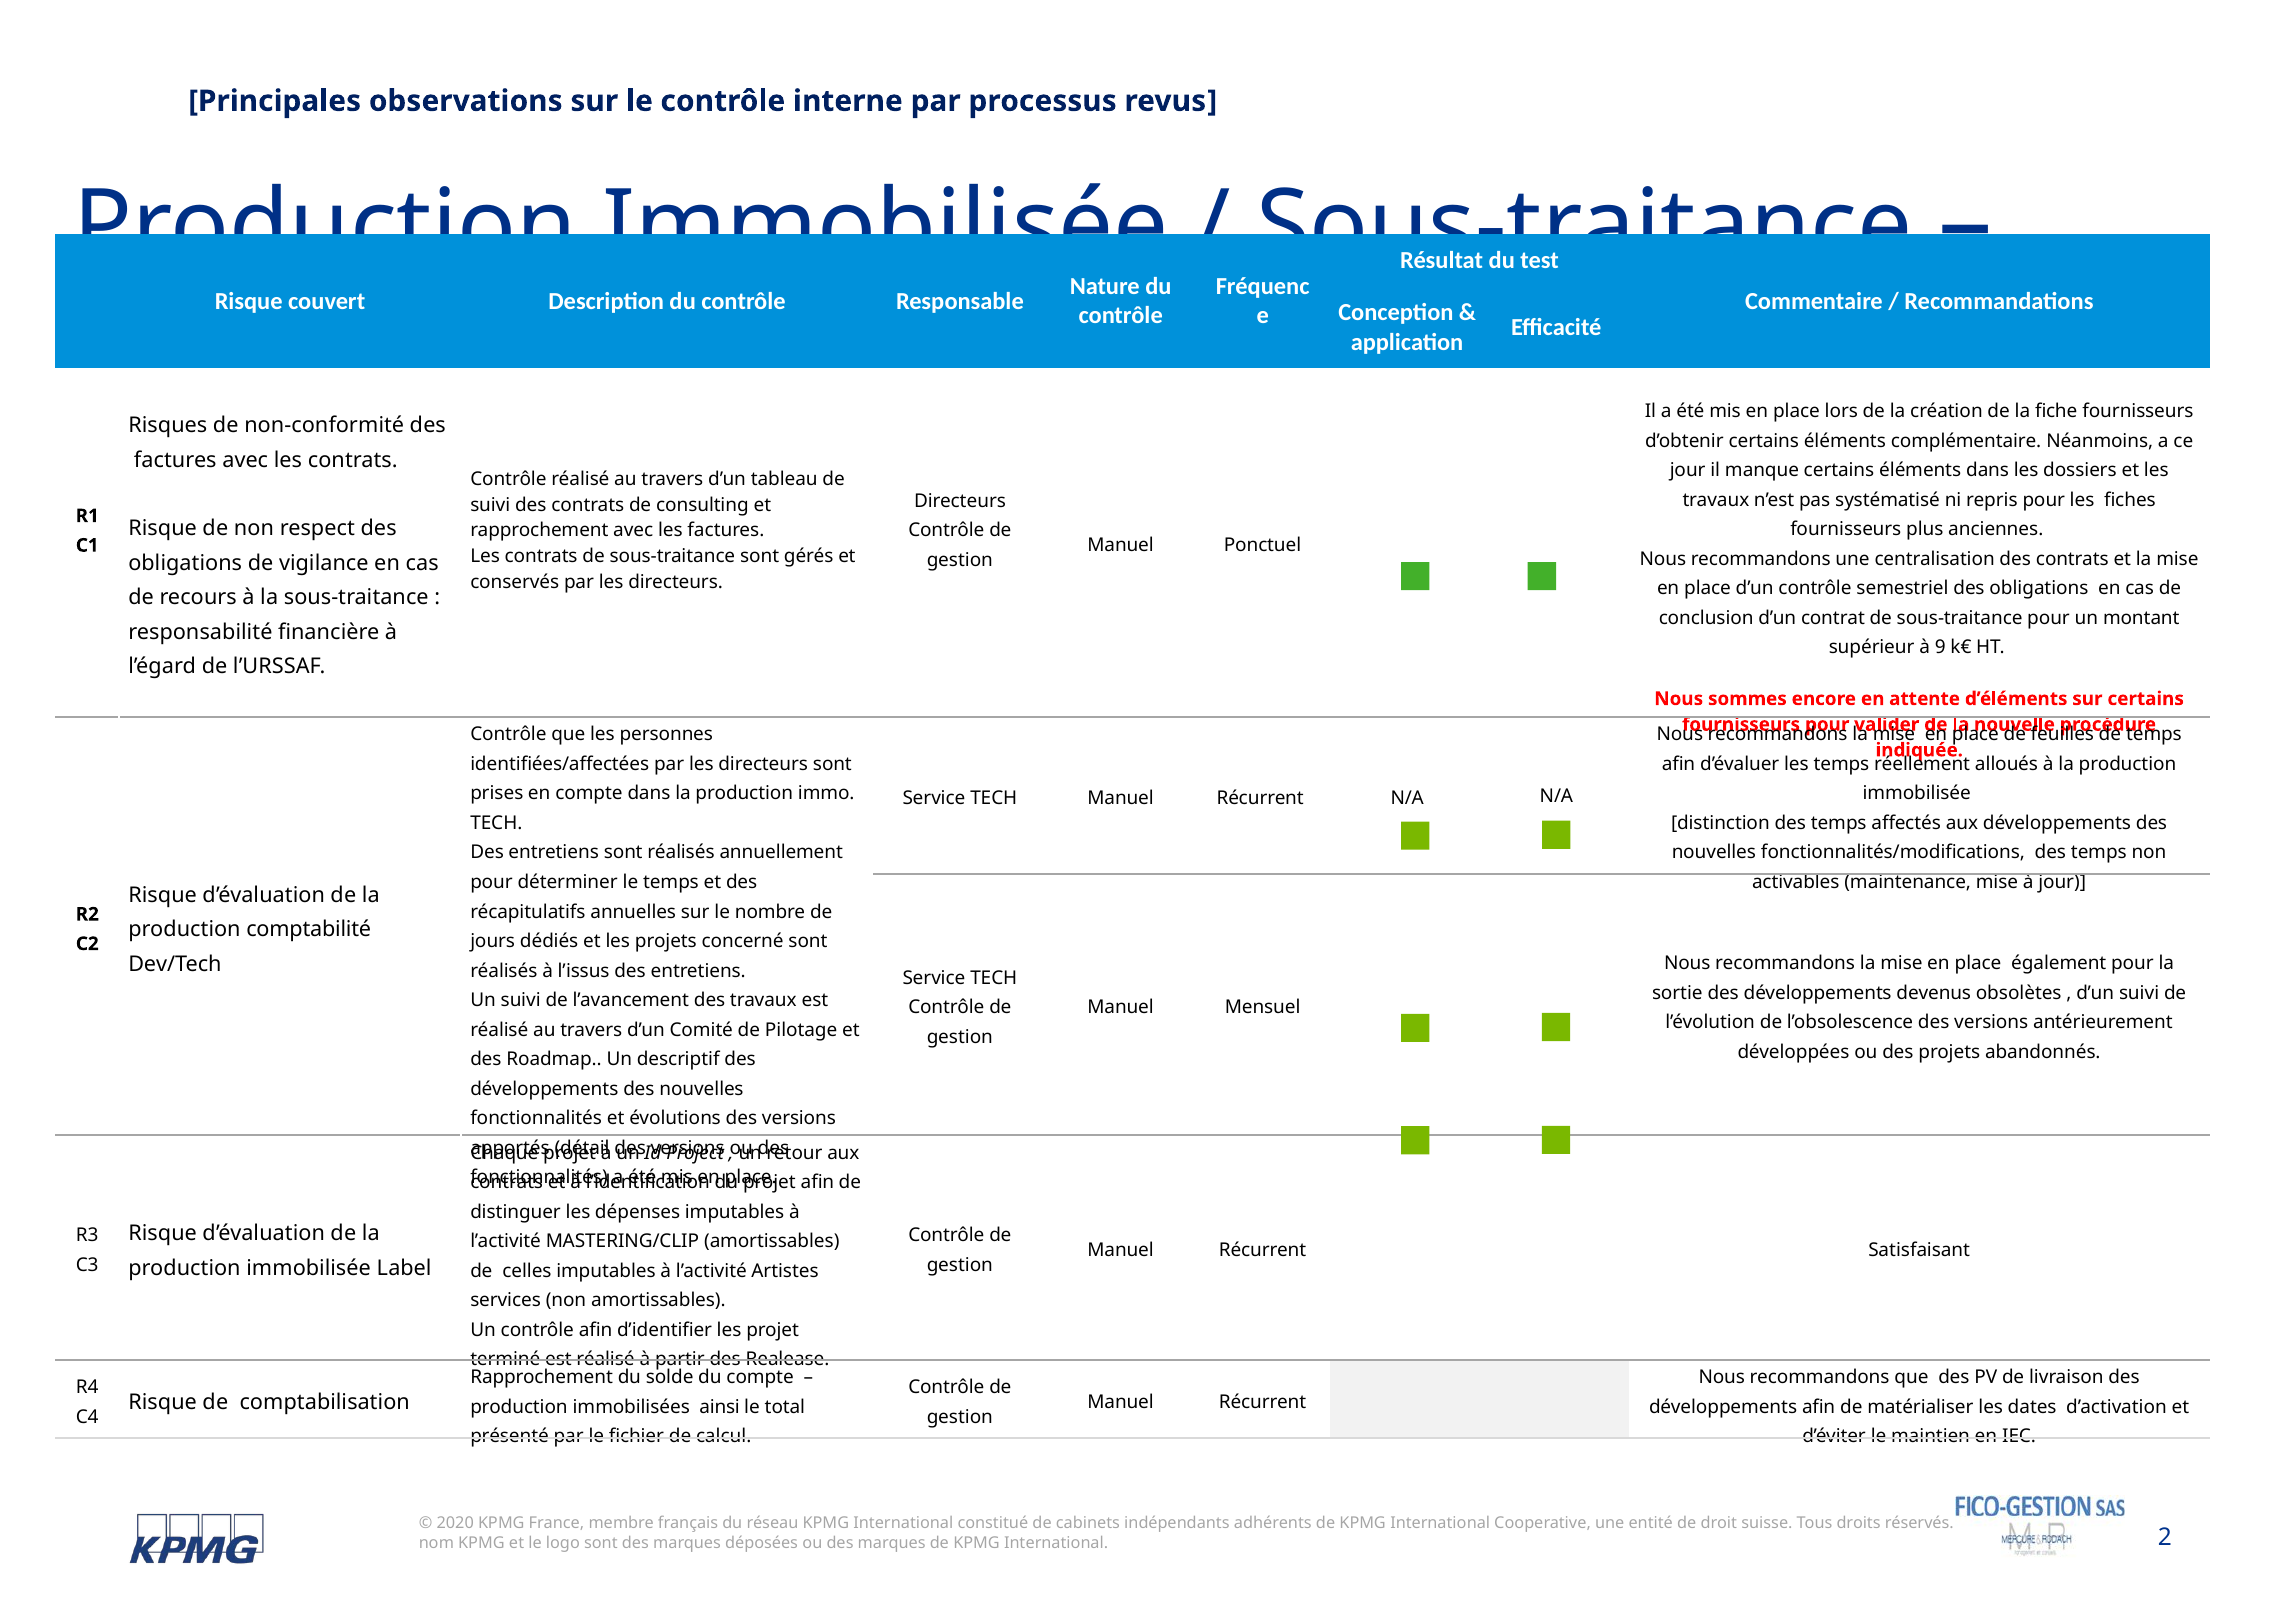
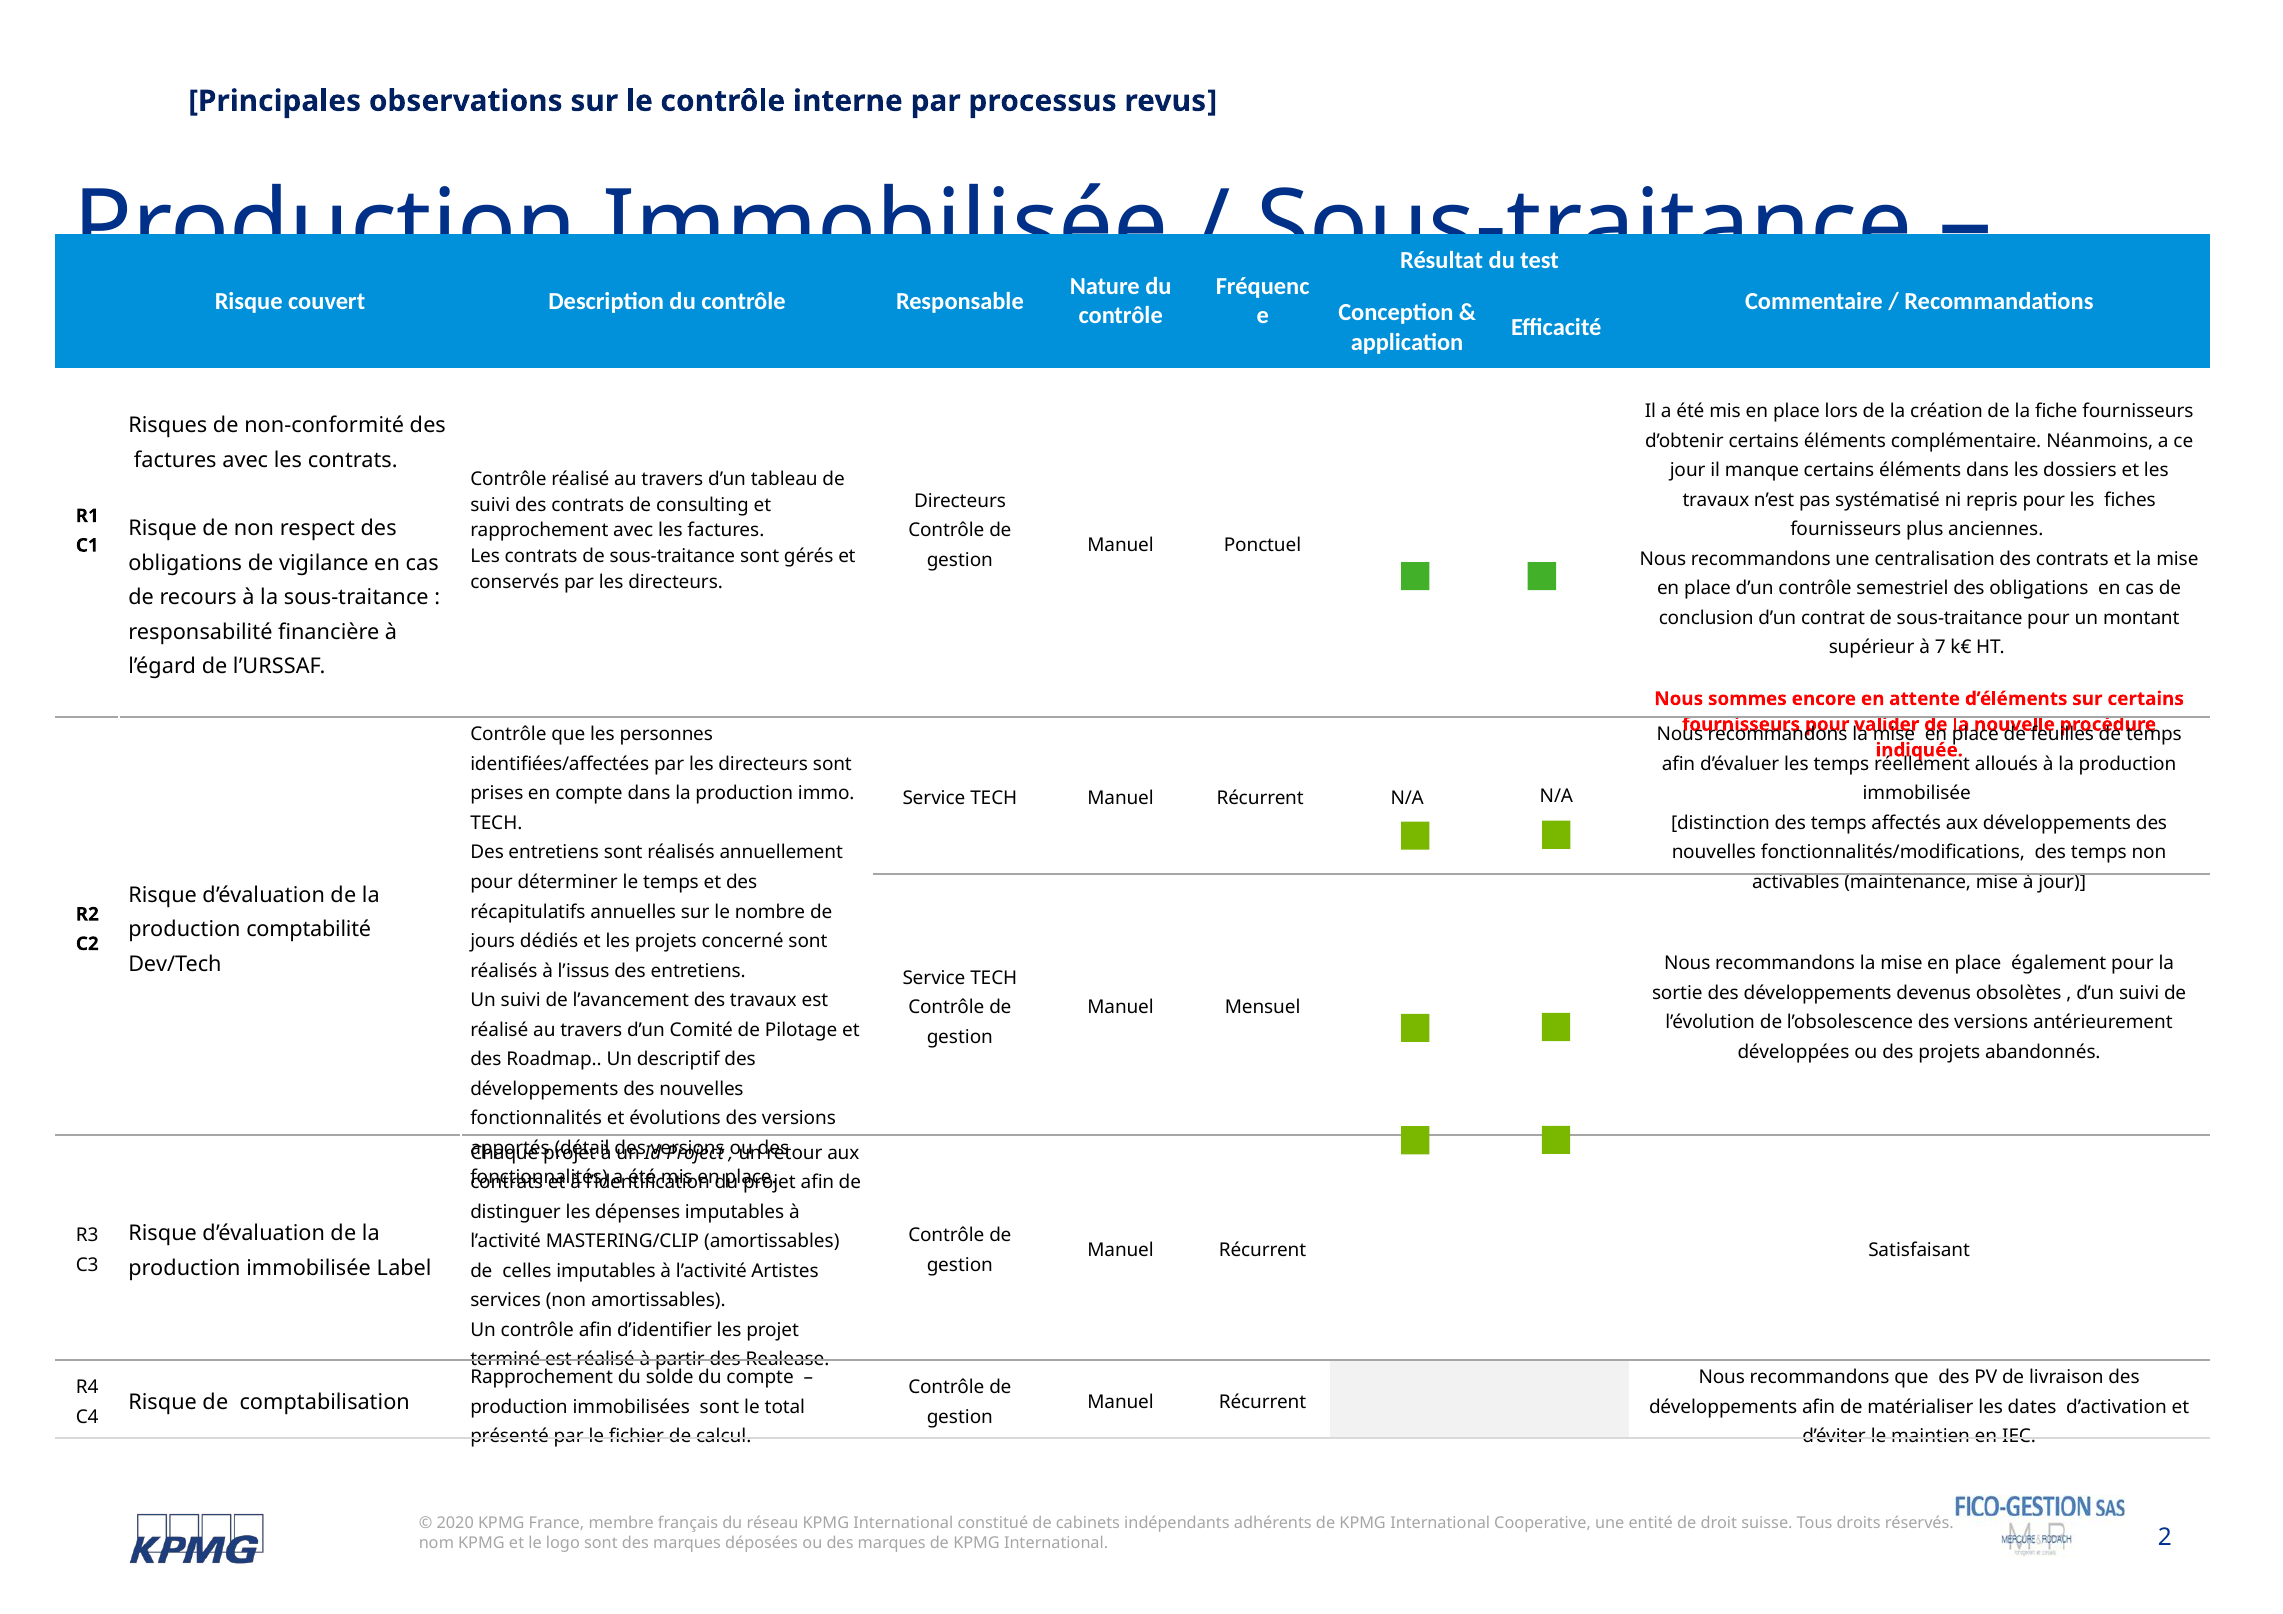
9: 9 -> 7
immobilisées ainsi: ainsi -> sont
